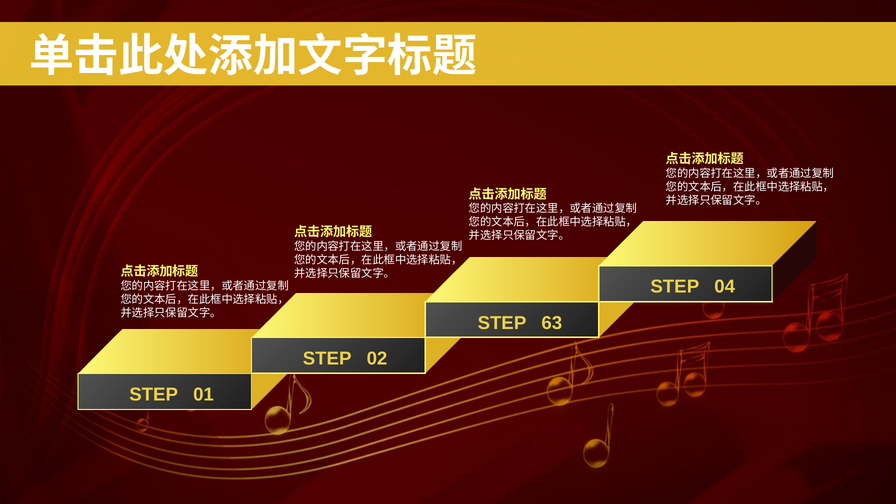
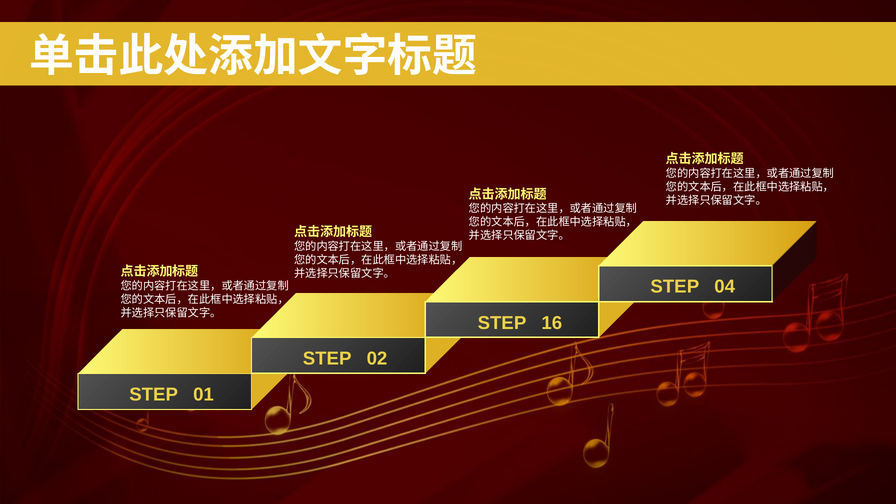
63: 63 -> 16
